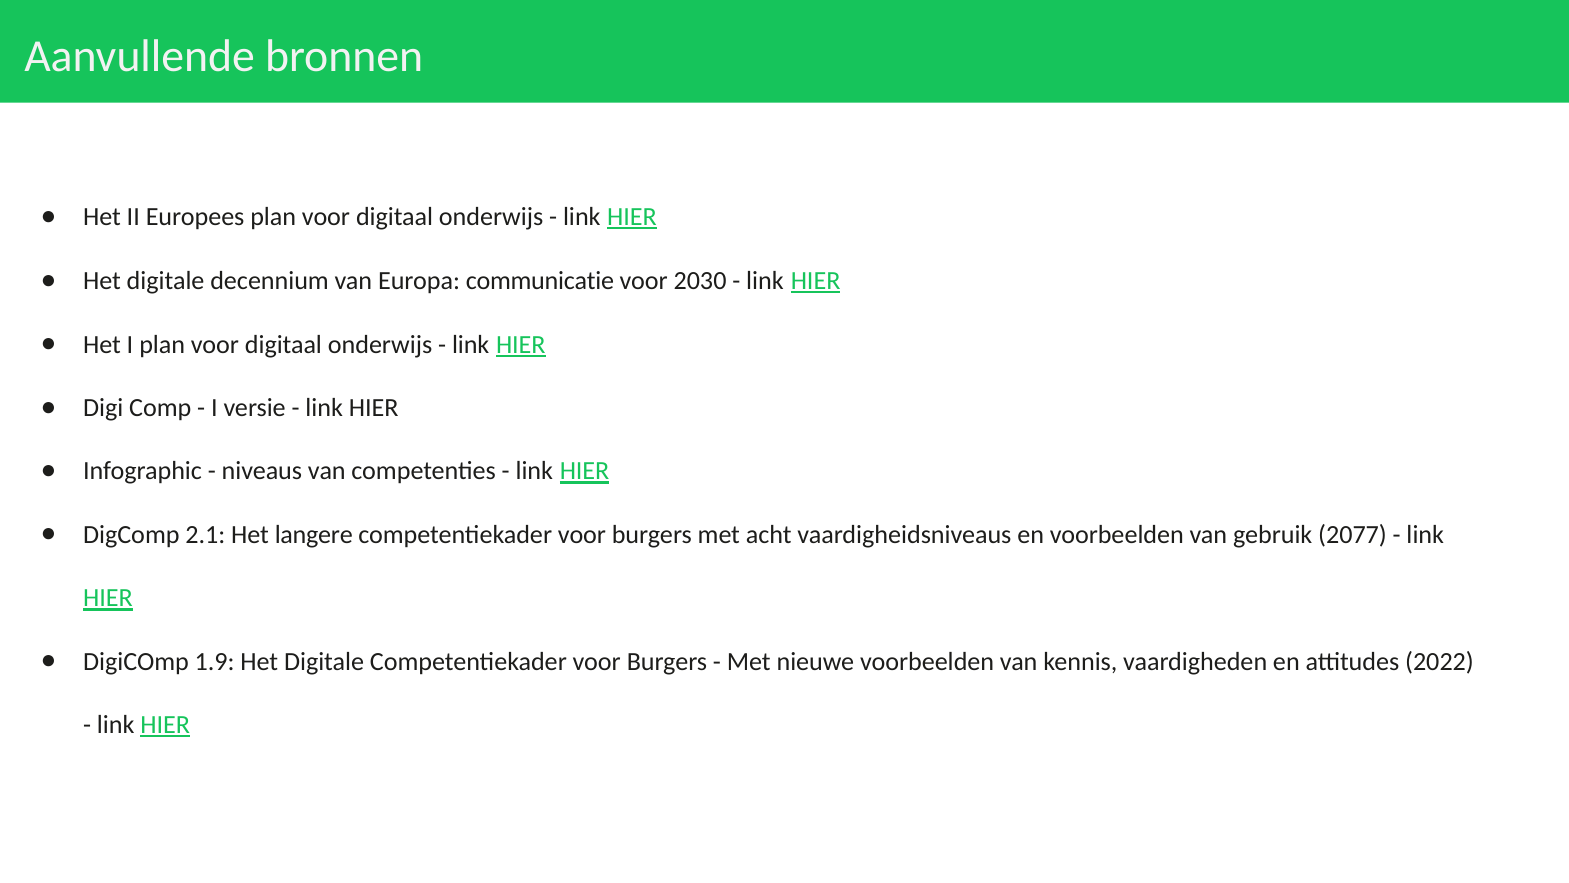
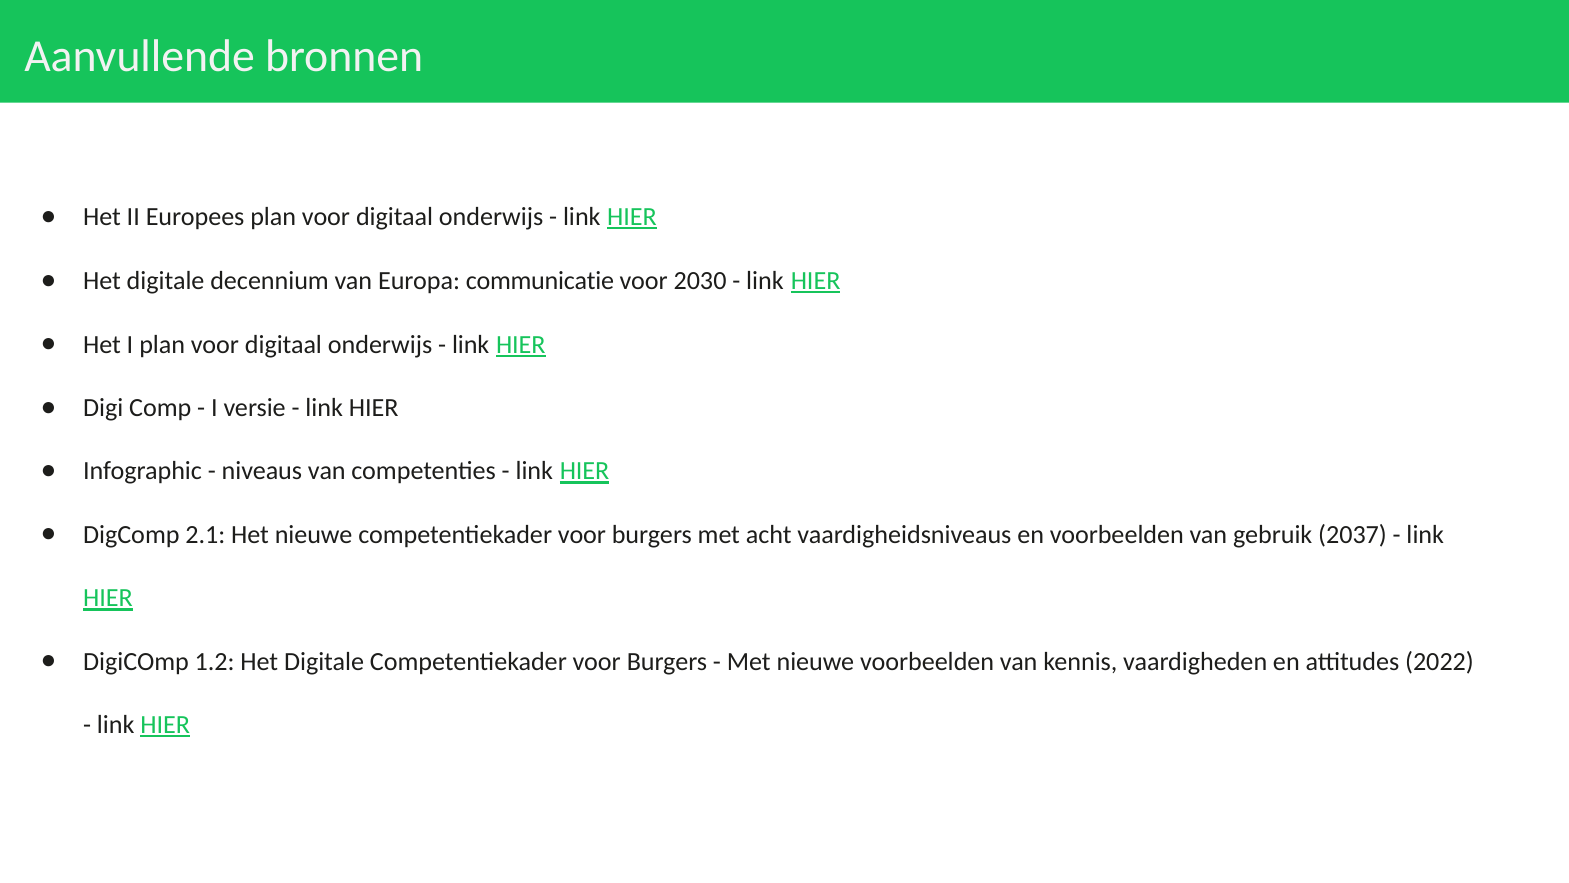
Het langere: langere -> nieuwe
2077: 2077 -> 2037
1.9: 1.9 -> 1.2
